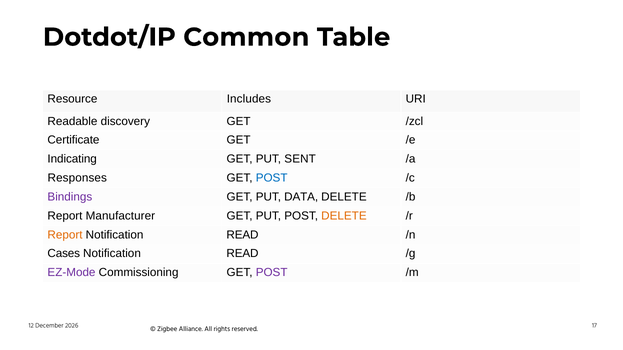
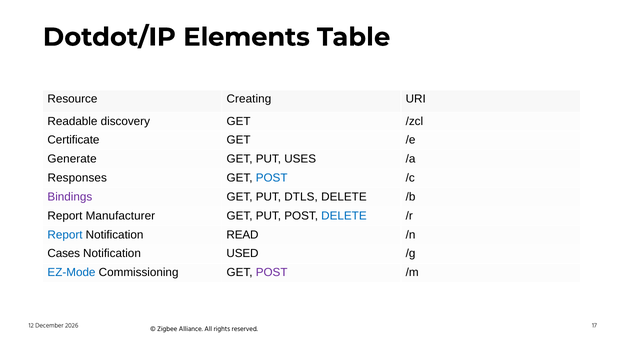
Common: Common -> Elements
Includes: Includes -> Creating
Indicating: Indicating -> Generate
SENT: SENT -> USES
DATA: DATA -> DTLS
DELETE at (344, 216) colour: orange -> blue
Report at (65, 235) colour: orange -> blue
READ at (243, 254): READ -> USED
EZ-Mode colour: purple -> blue
